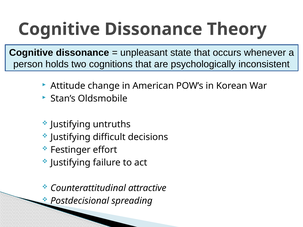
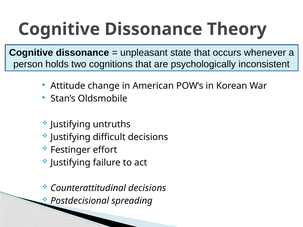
Counterattitudinal attractive: attractive -> decisions
